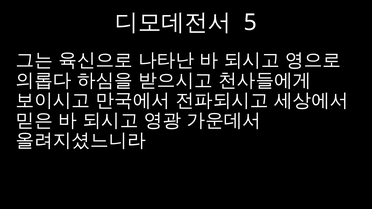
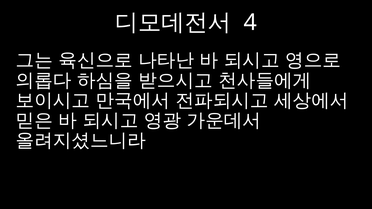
5: 5 -> 4
